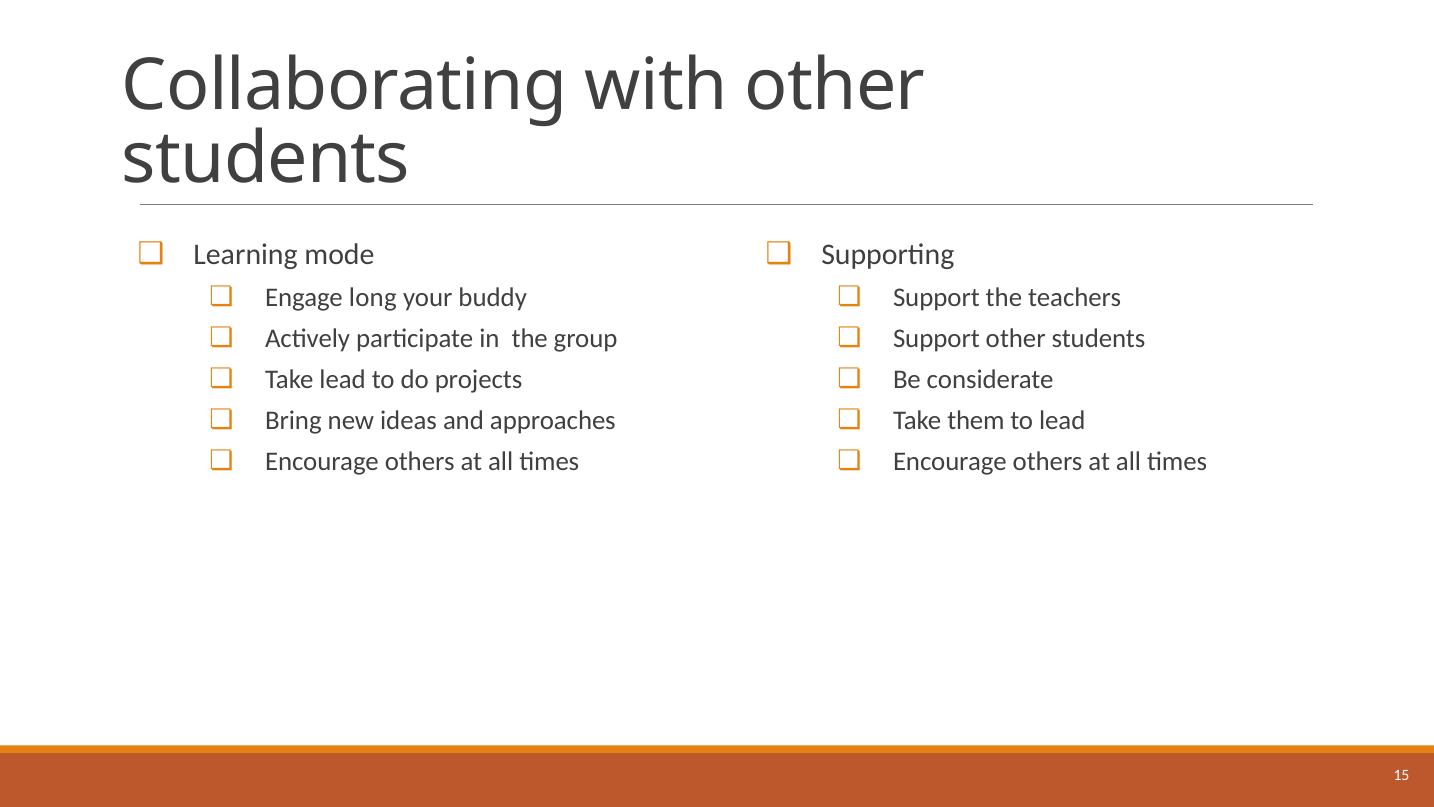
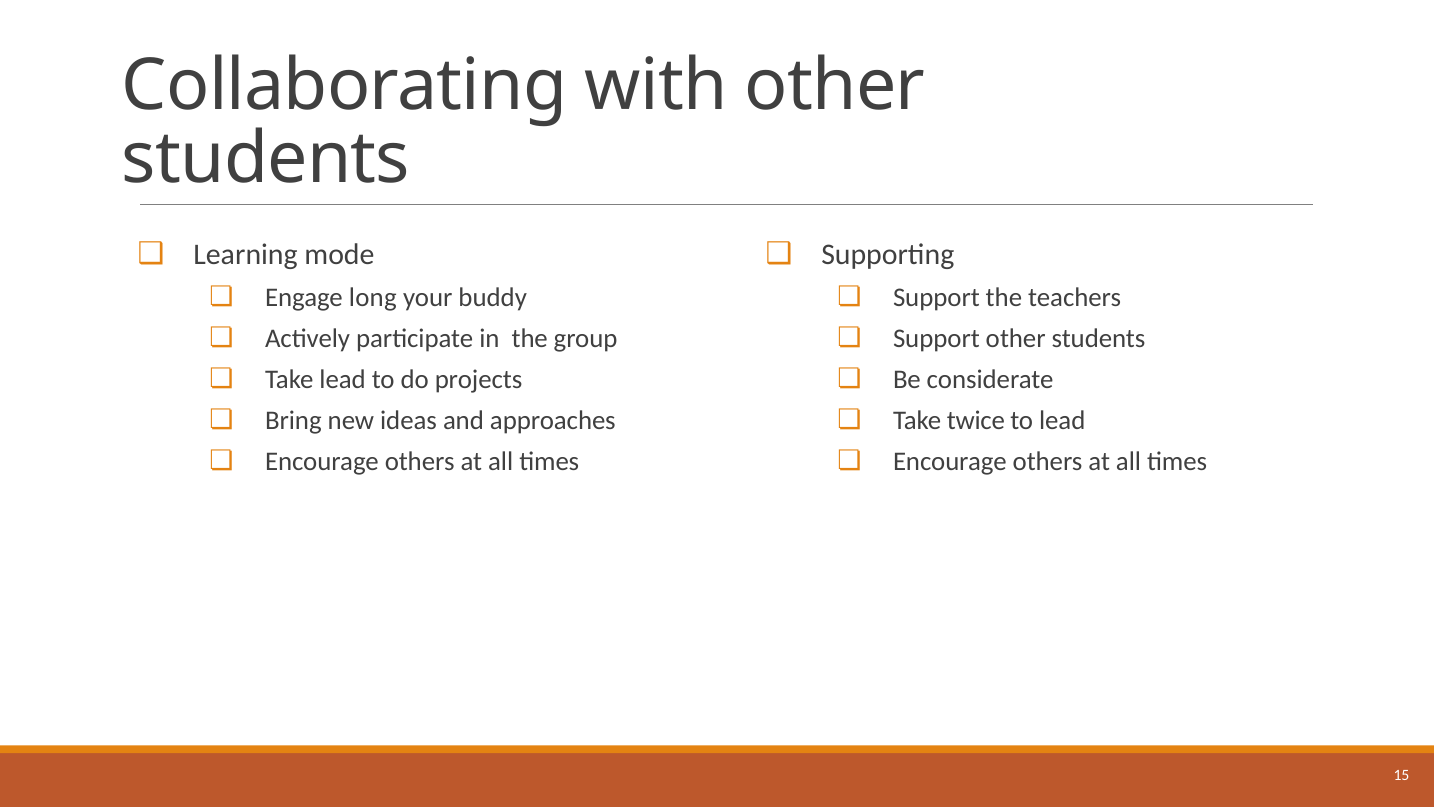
them: them -> twice
